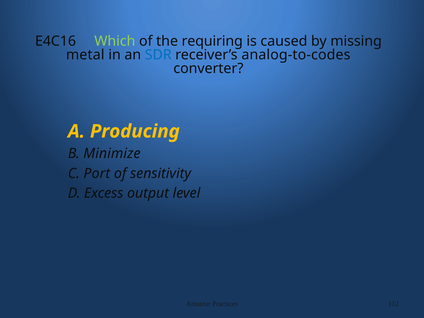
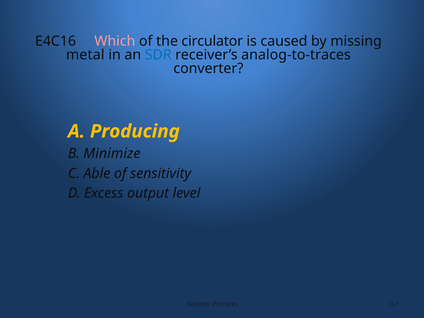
Which colour: light green -> pink
requiring: requiring -> circulator
analog-to-codes: analog-to-codes -> analog-to-traces
Port: Port -> Able
